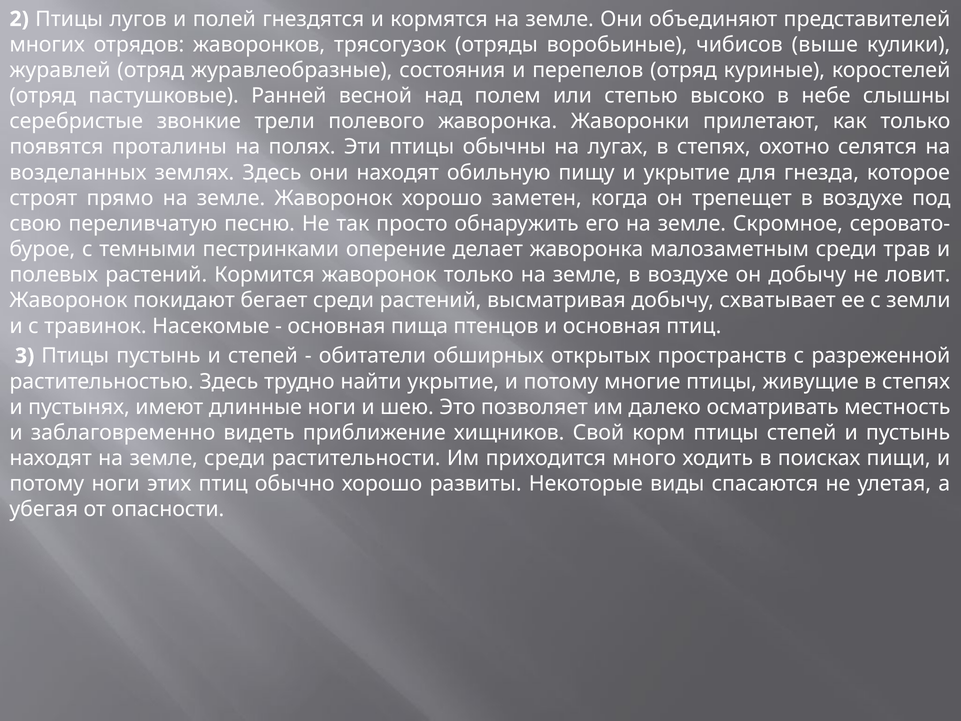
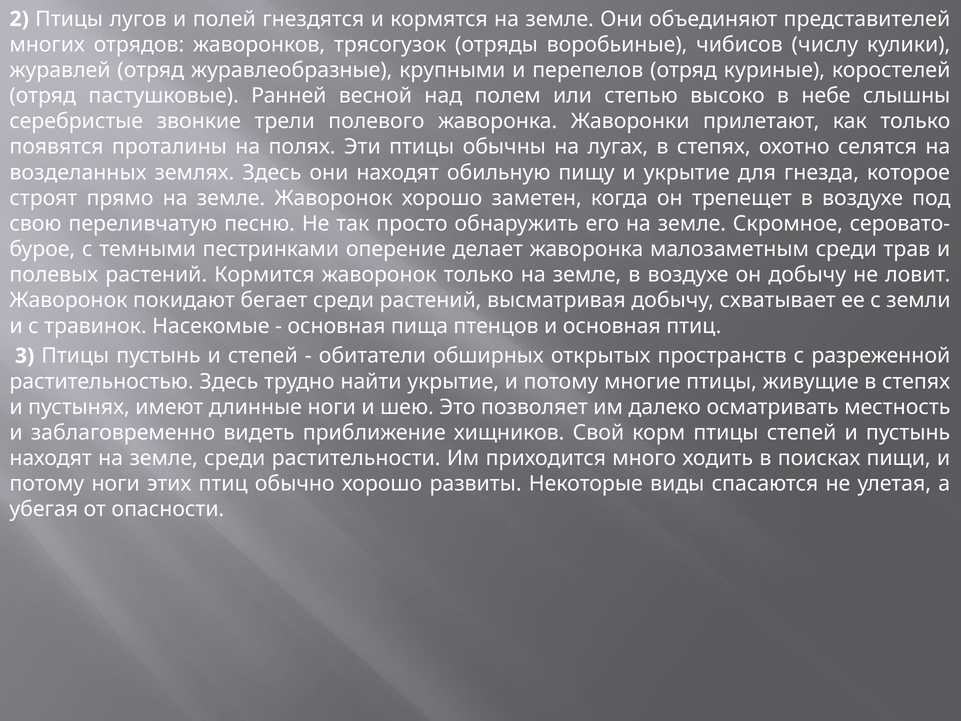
выше: выше -> числу
состояния: состояния -> крупными
